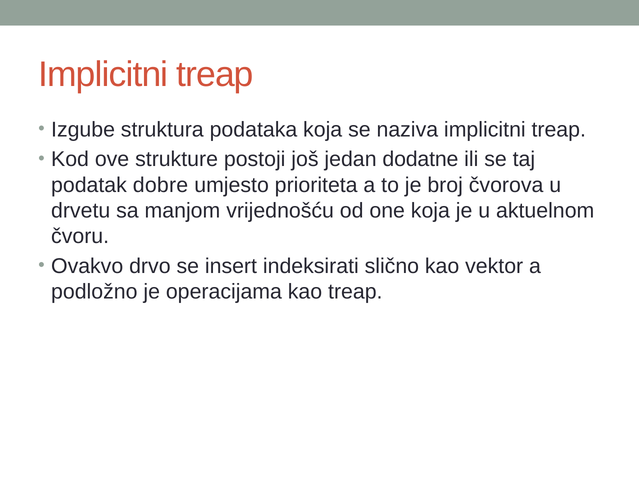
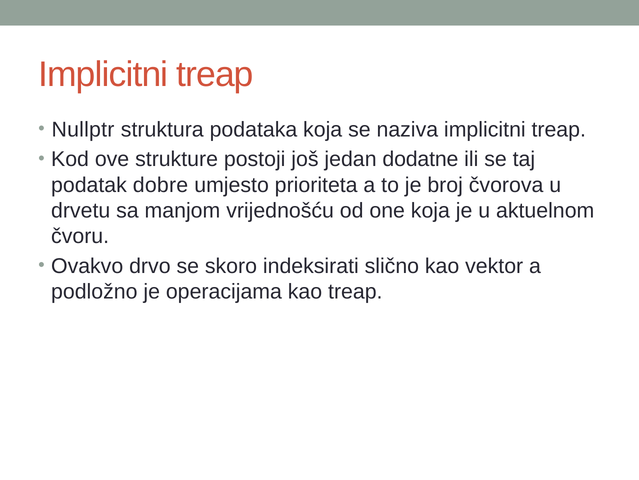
Izgube: Izgube -> Nullptr
insert: insert -> skoro
